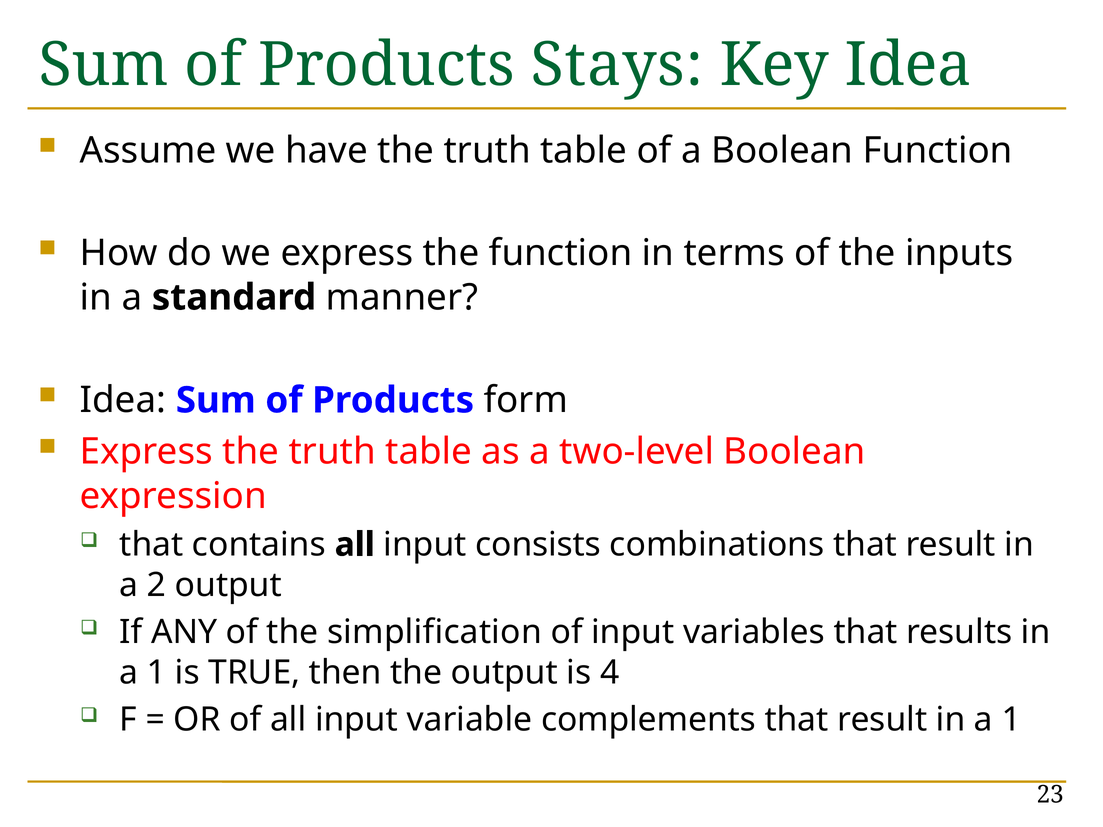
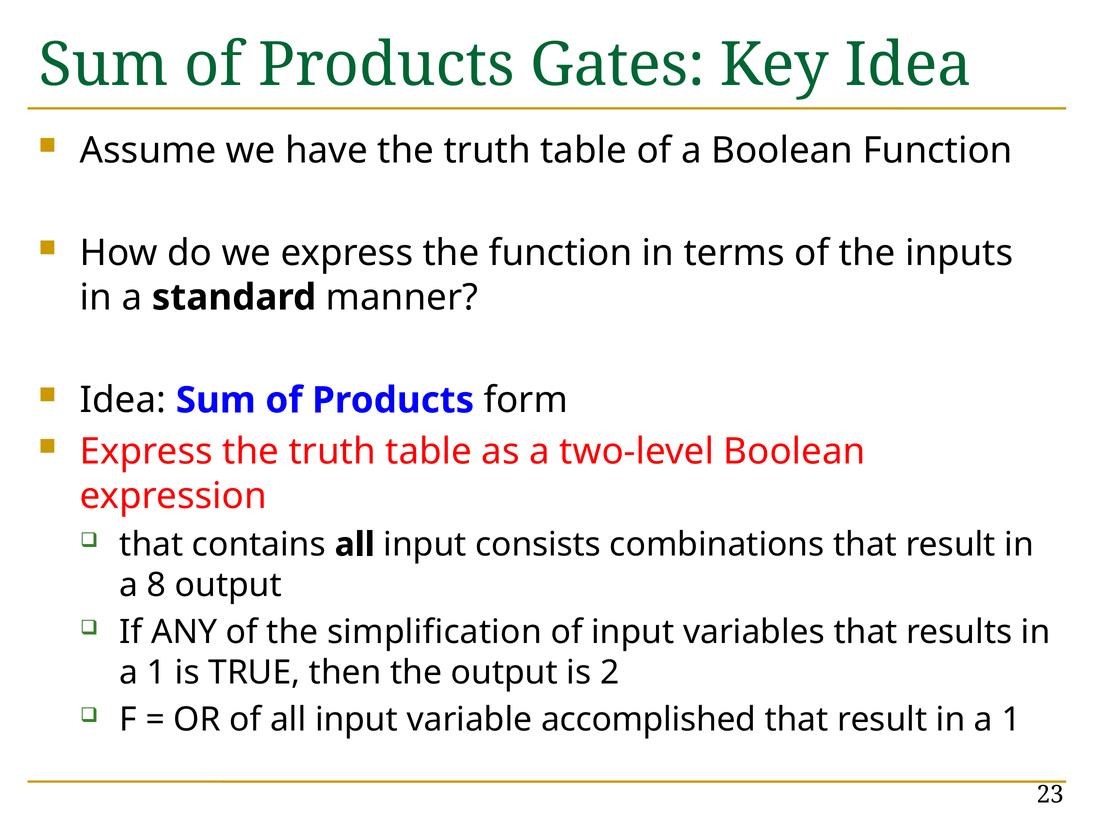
Stays: Stays -> Gates
2: 2 -> 8
4: 4 -> 2
complements: complements -> accomplished
